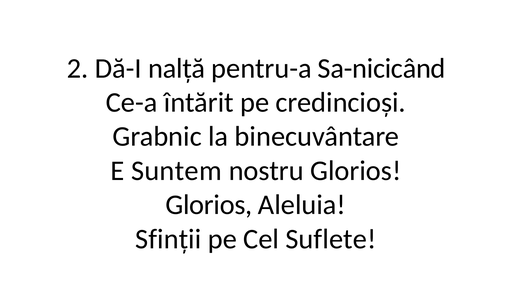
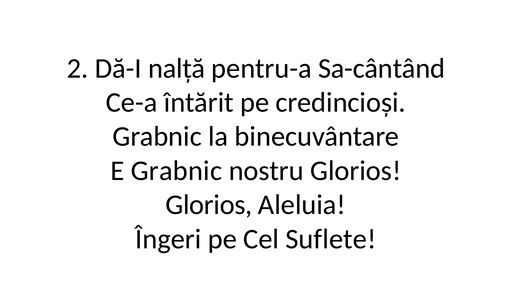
Sa-nicicând: Sa-nicicând -> Sa-cântând
E Suntem: Suntem -> Grabnic
Sfinții: Sfinții -> Îngeri
